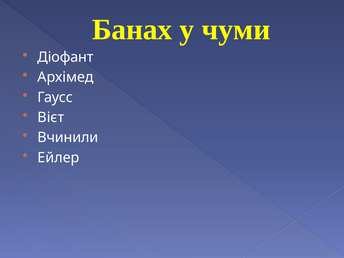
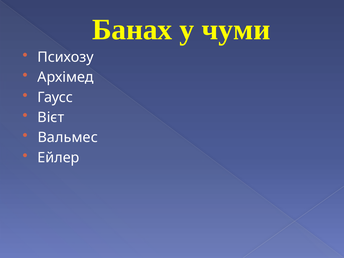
Діофант: Діофант -> Психозу
Вчинили: Вчинили -> Вальмес
